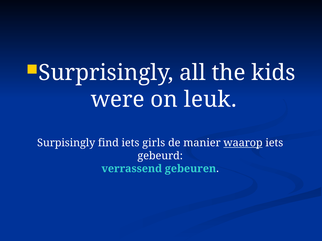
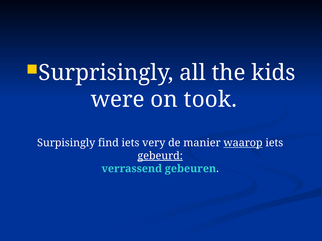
leuk: leuk -> took
girls: girls -> very
gebeurd underline: none -> present
